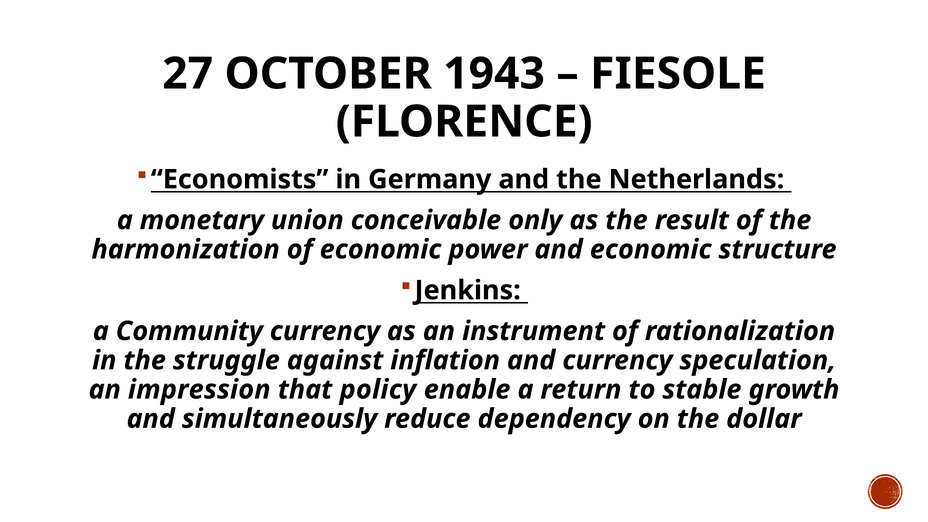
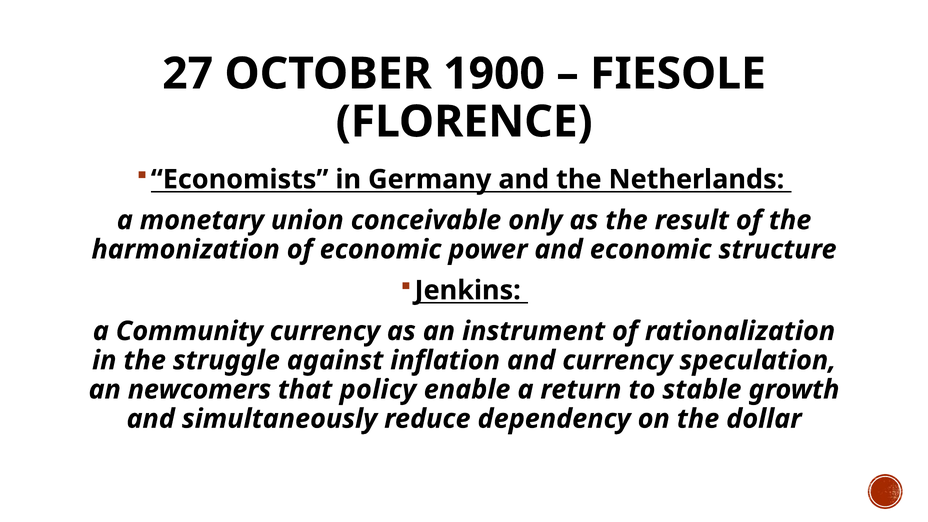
1943: 1943 -> 1900
impression: impression -> newcomers
